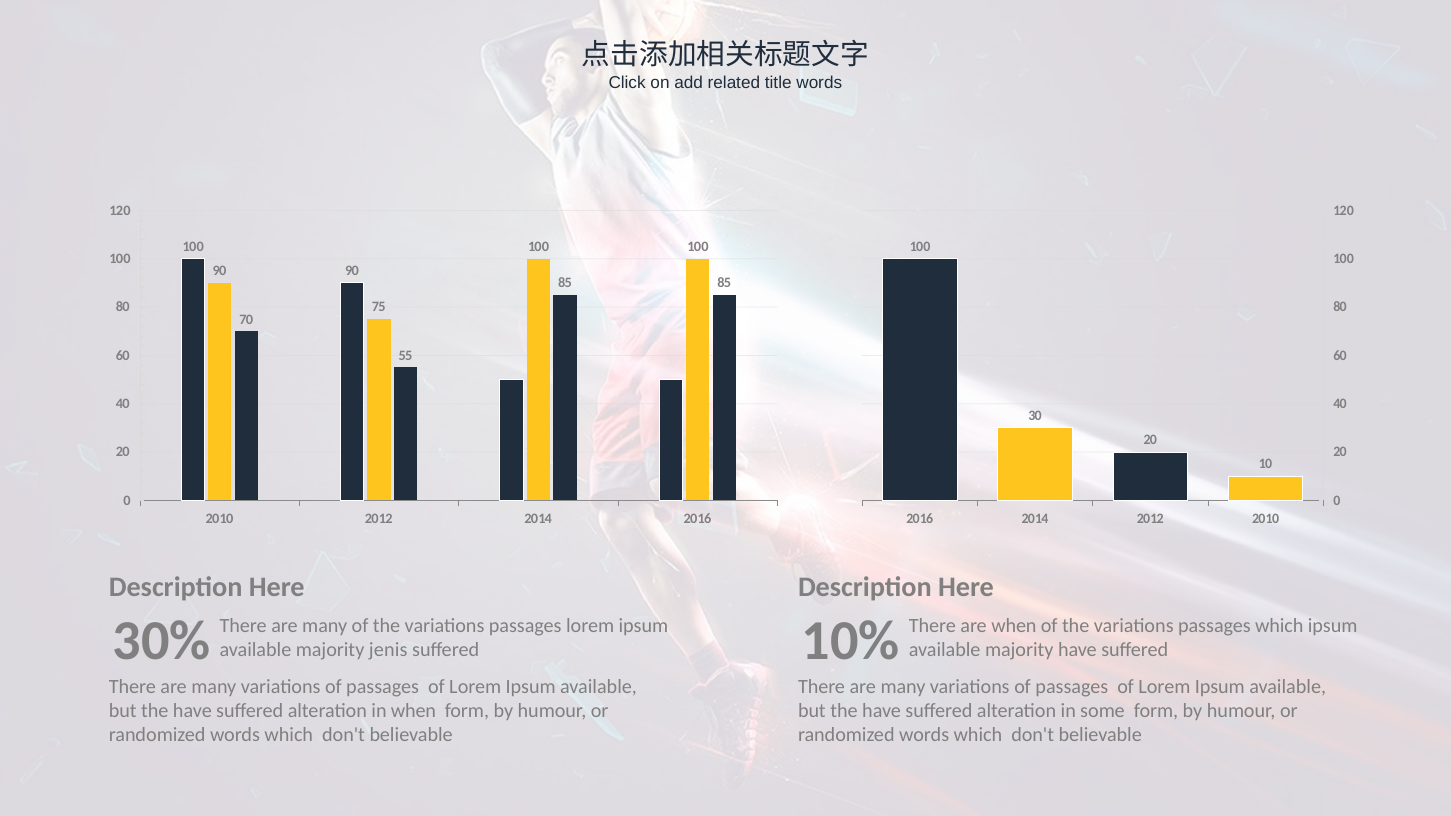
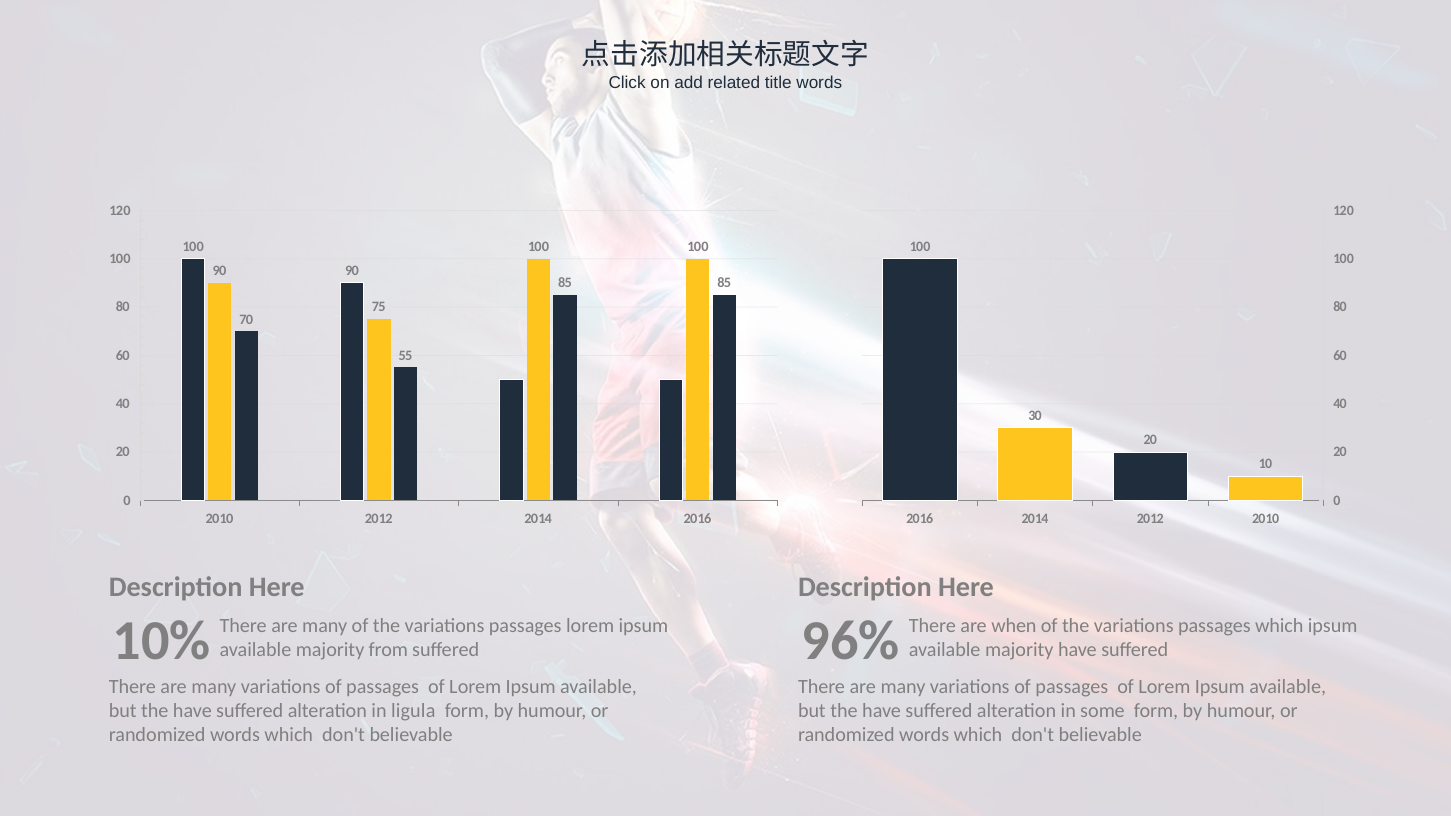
30%: 30% -> 10%
10%: 10% -> 96%
jenis: jenis -> from
in when: when -> ligula
